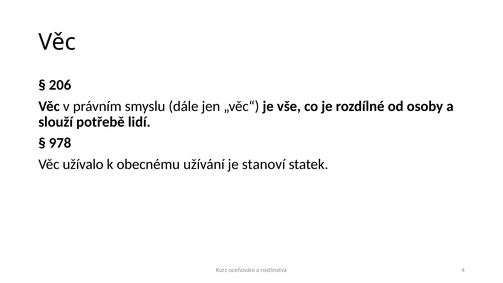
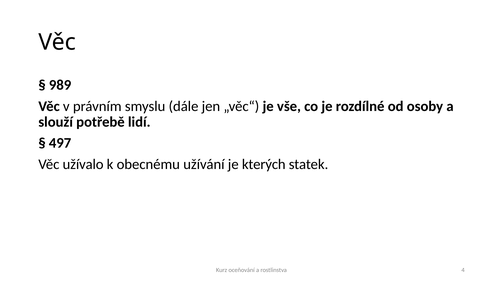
206: 206 -> 989
978: 978 -> 497
stanoví: stanoví -> kterých
